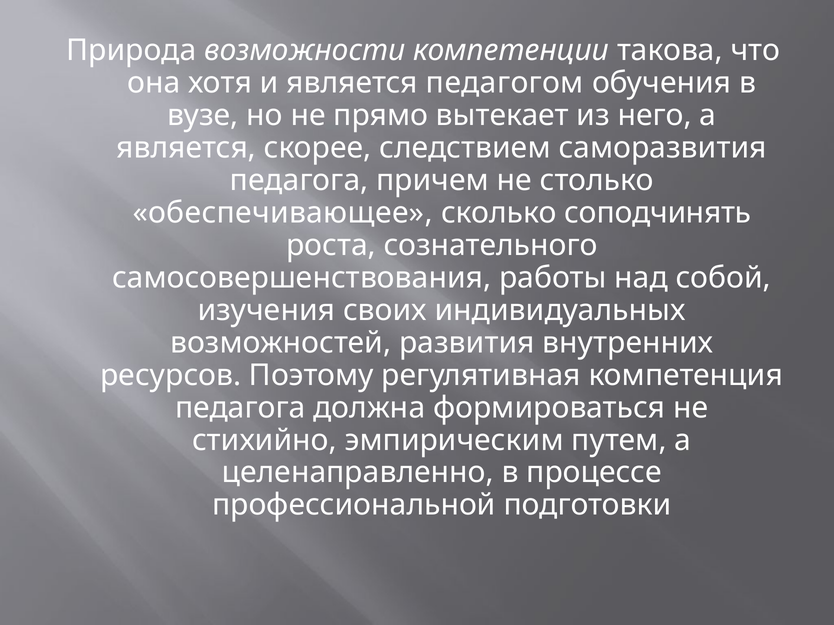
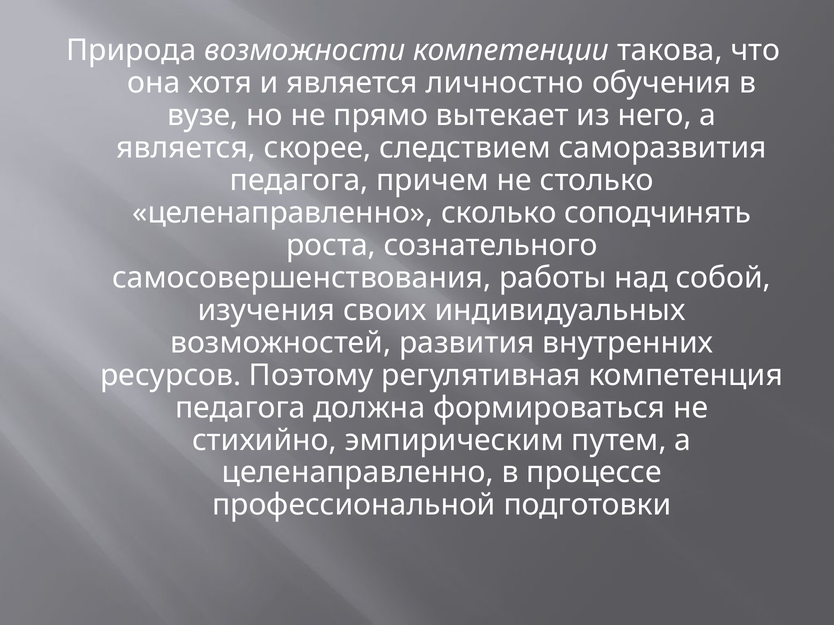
педагогом: педагогом -> личностно
обеспечивающее at (283, 213): обеспечивающее -> целенаправленно
